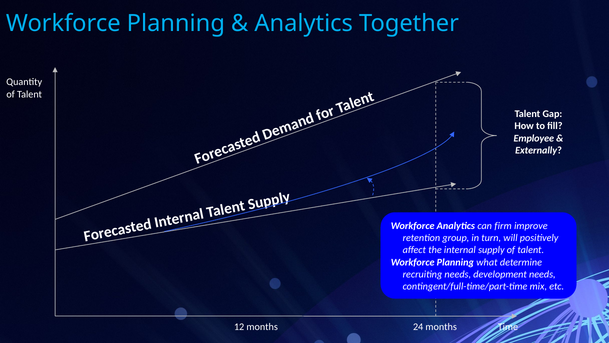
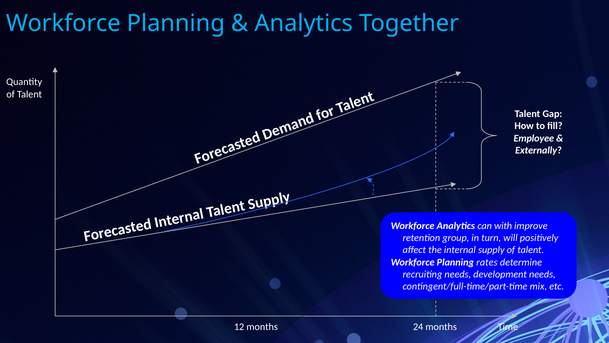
firm: firm -> with
what: what -> rates
